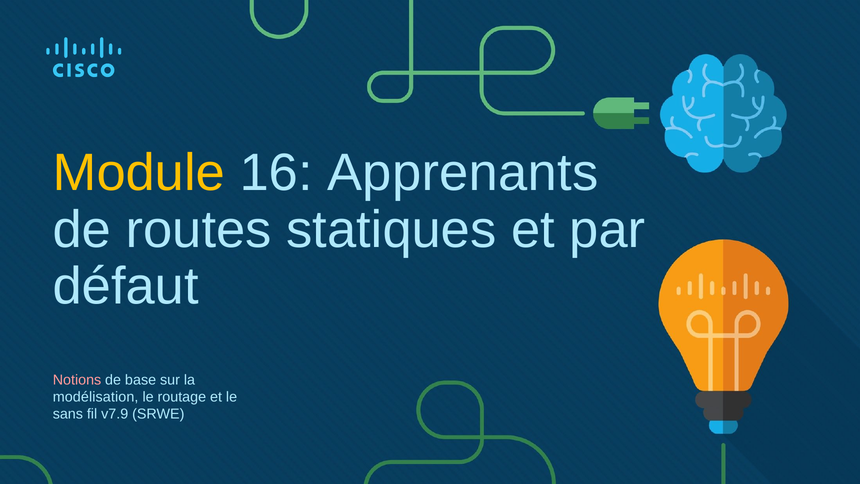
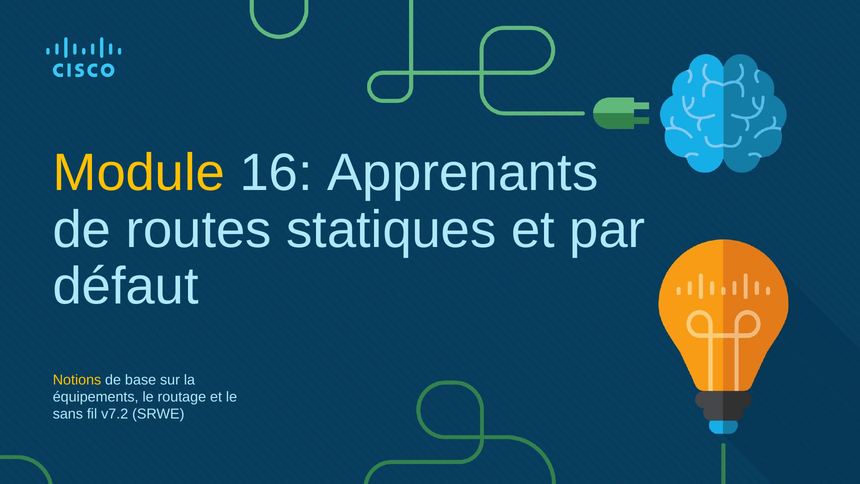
Notions colour: pink -> yellow
modélisation: modélisation -> équipements
v7.9: v7.9 -> v7.2
